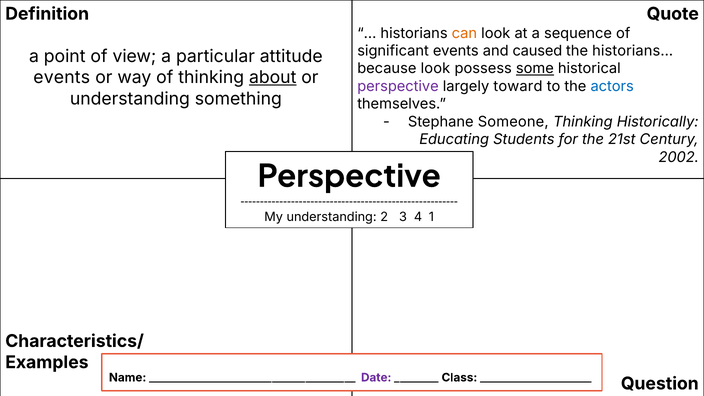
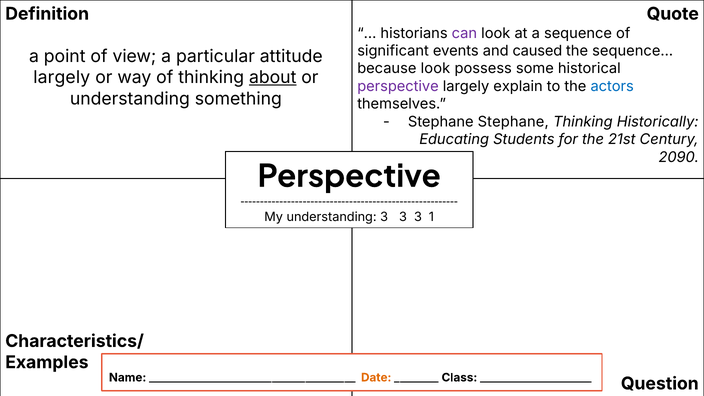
can colour: orange -> purple
historians…: historians… -> sequence…
some underline: present -> none
events at (62, 78): events -> largely
toward: toward -> explain
Stephane Someone: Someone -> Stephane
2002: 2002 -> 2090
understanding 2: 2 -> 3
4 at (418, 217): 4 -> 3
Date colour: purple -> orange
